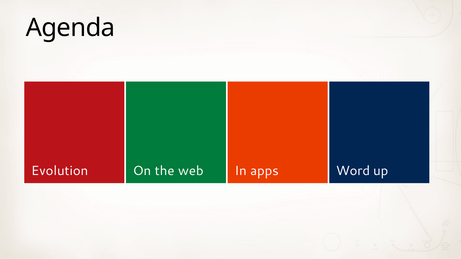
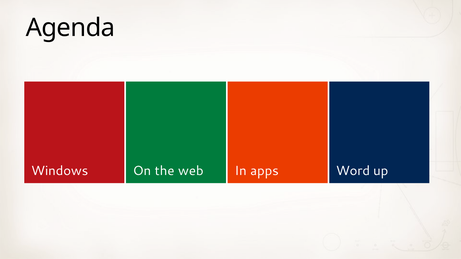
Evolution: Evolution -> Windows
